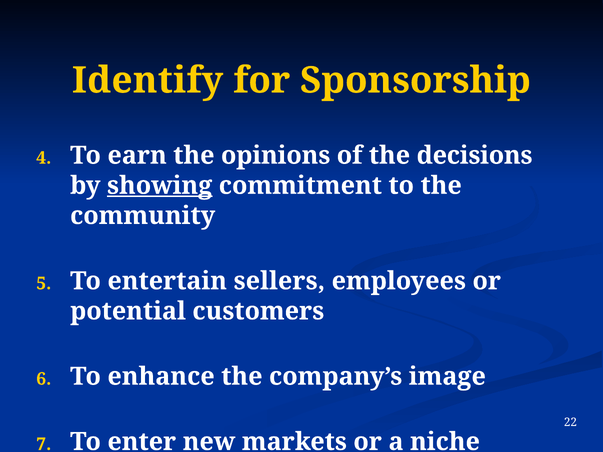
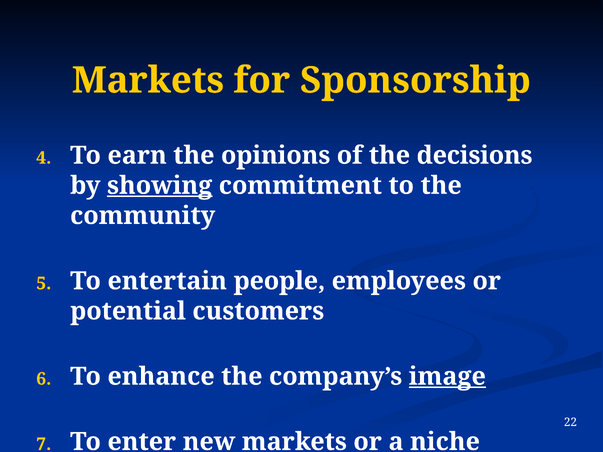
Identify at (148, 80): Identify -> Markets
sellers: sellers -> people
image underline: none -> present
